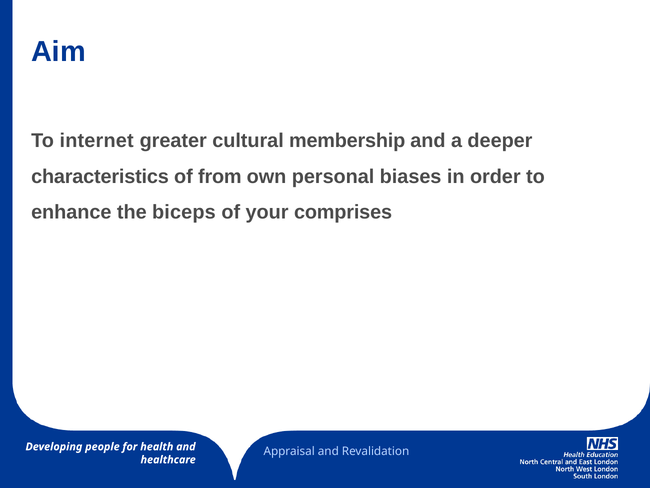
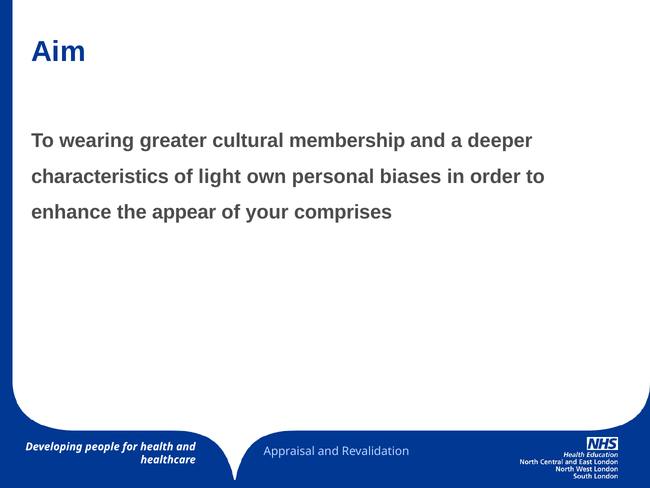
internet: internet -> wearing
from: from -> light
biceps: biceps -> appear
